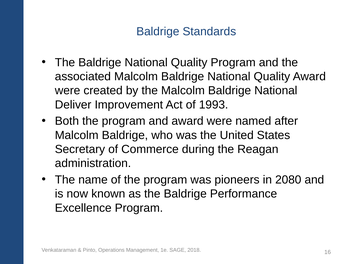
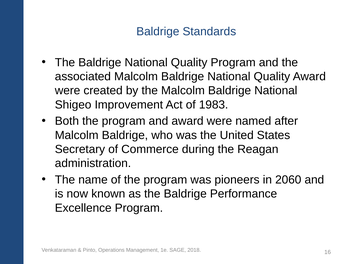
Deliver: Deliver -> Shigeo
1993: 1993 -> 1983
2080: 2080 -> 2060
